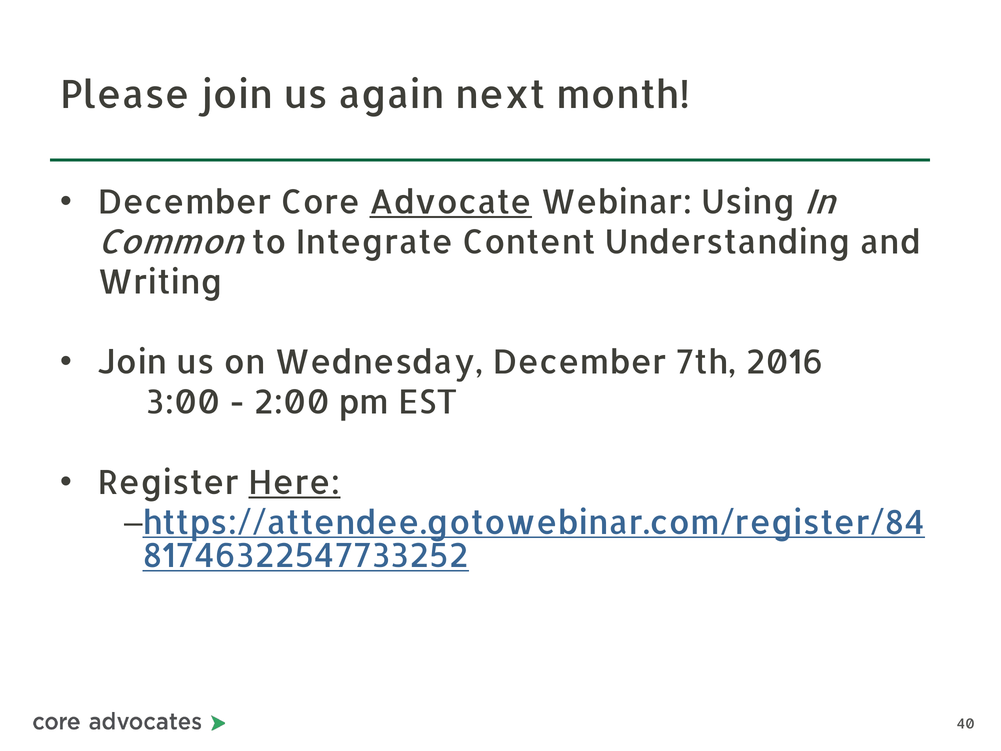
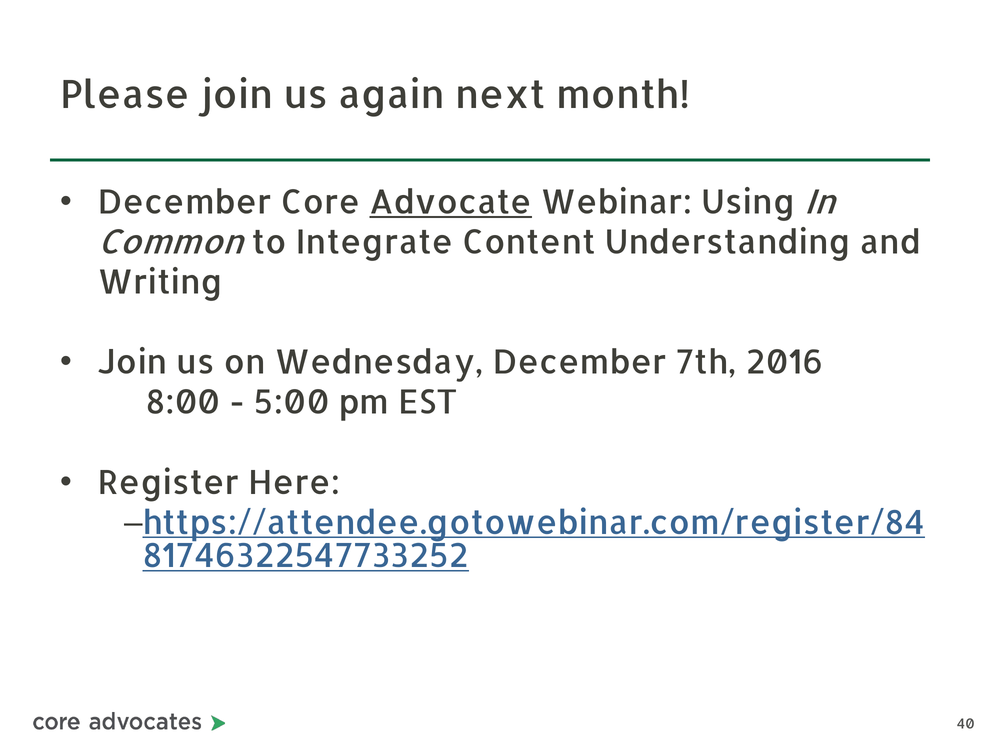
3:00: 3:00 -> 8:00
2:00: 2:00 -> 5:00
Here underline: present -> none
